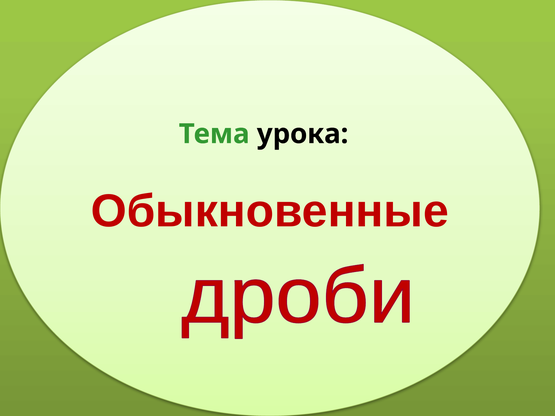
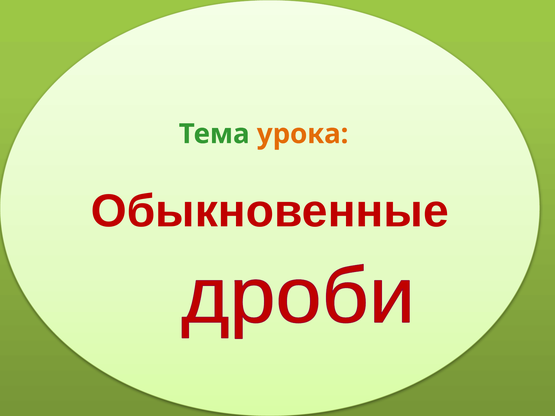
урока colour: black -> orange
